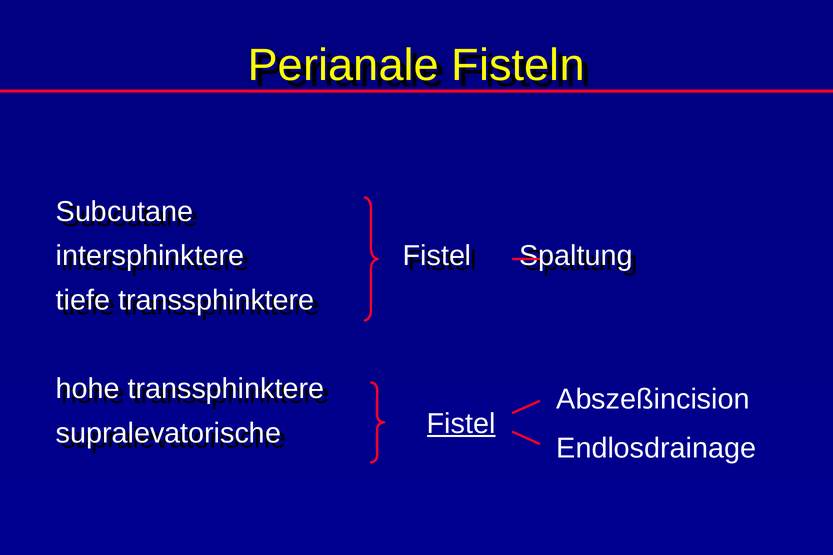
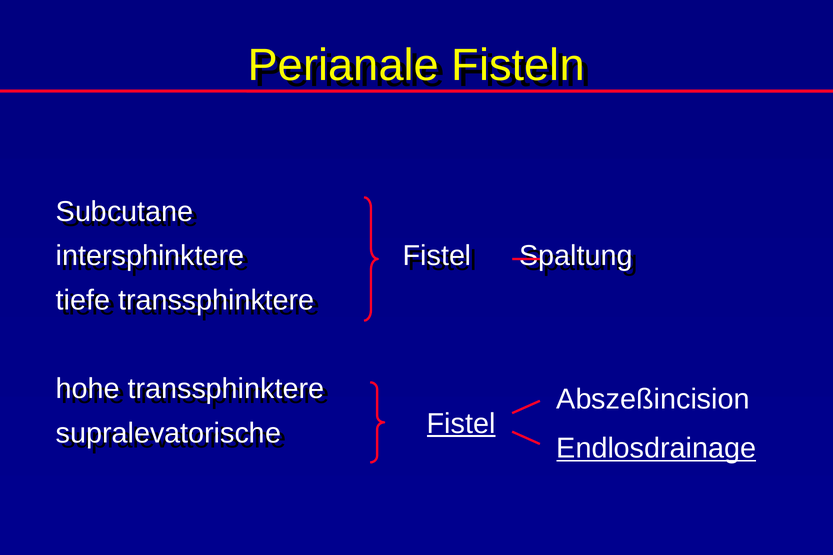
Endlosdrainage underline: none -> present
